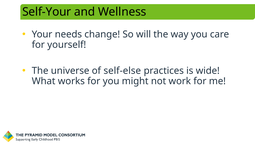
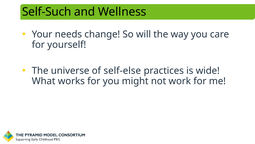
Self-Your: Self-Your -> Self-Such
